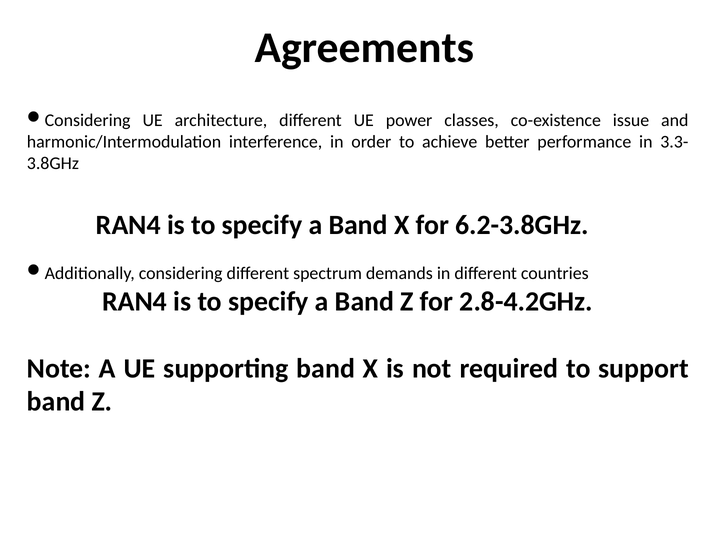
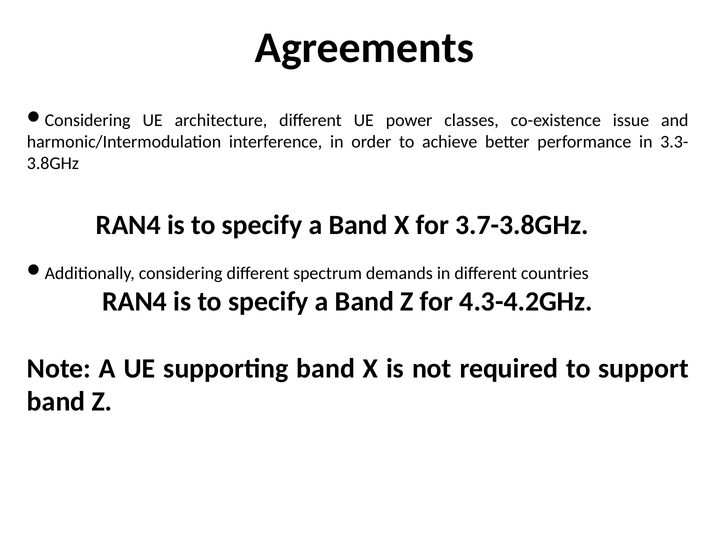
6.2-3.8GHz: 6.2-3.8GHz -> 3.7-3.8GHz
2.8-4.2GHz: 2.8-4.2GHz -> 4.3-4.2GHz
